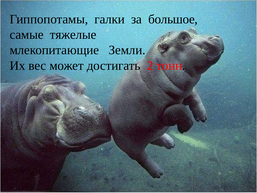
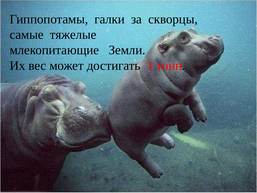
большое: большое -> скворцы
2: 2 -> 1
